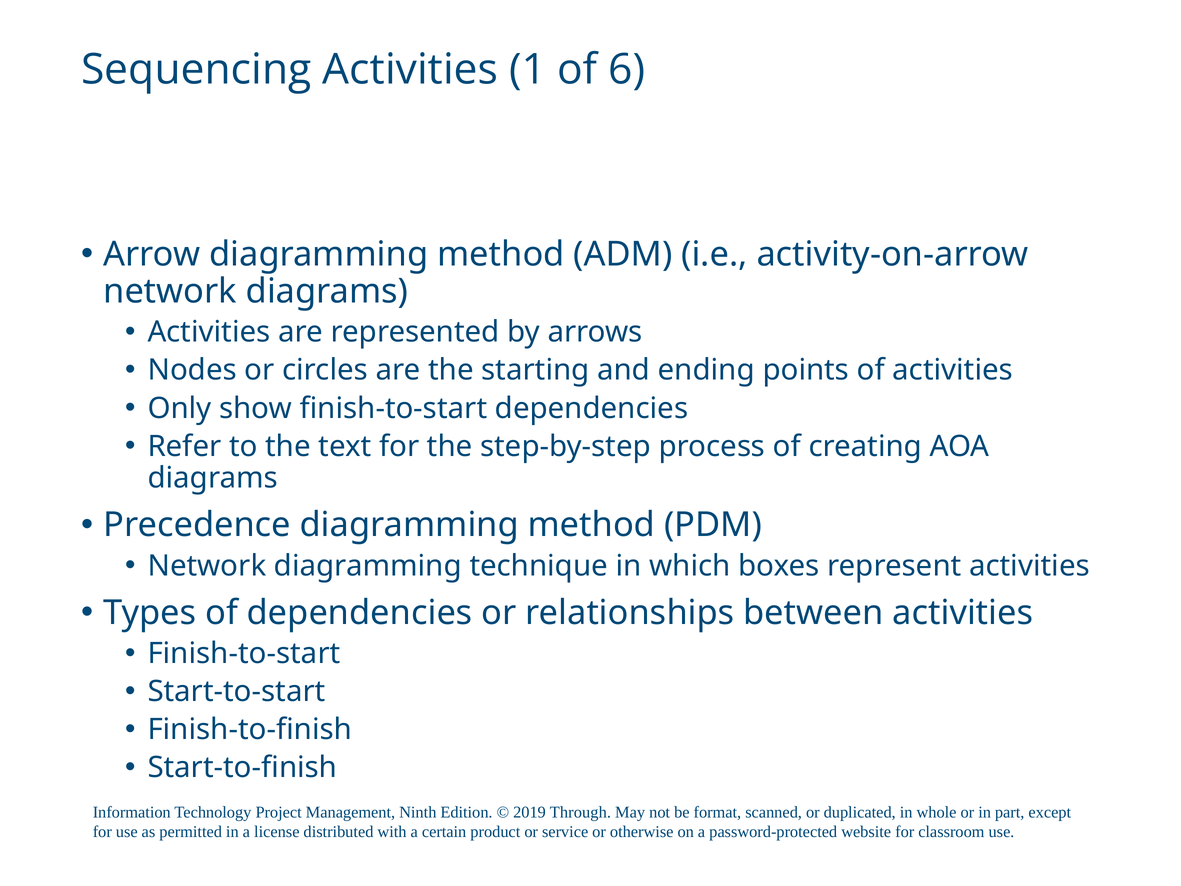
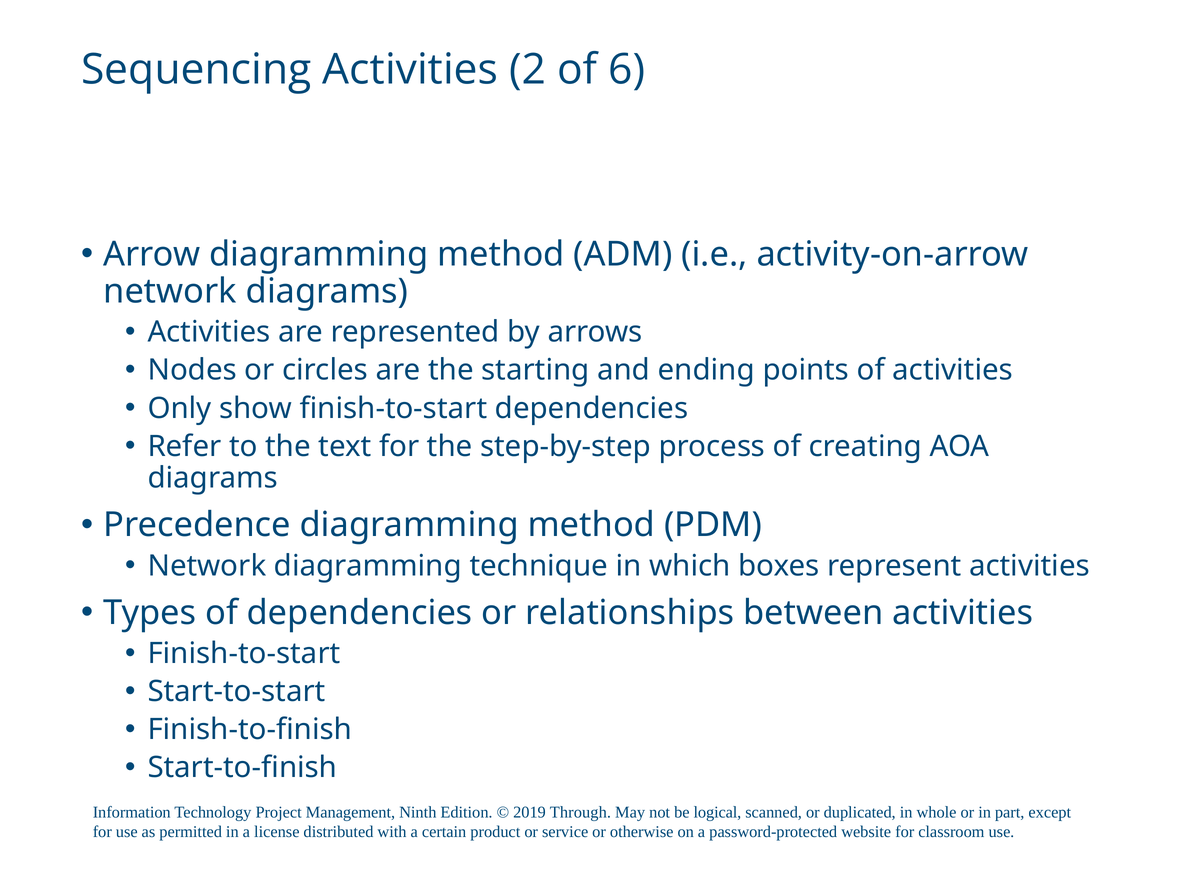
1: 1 -> 2
format: format -> logical
